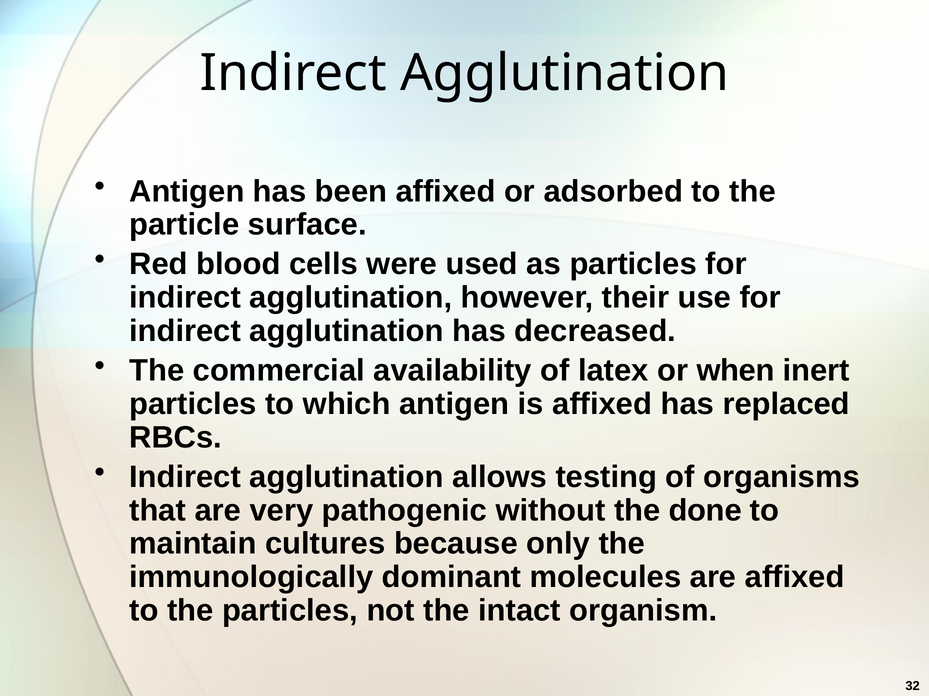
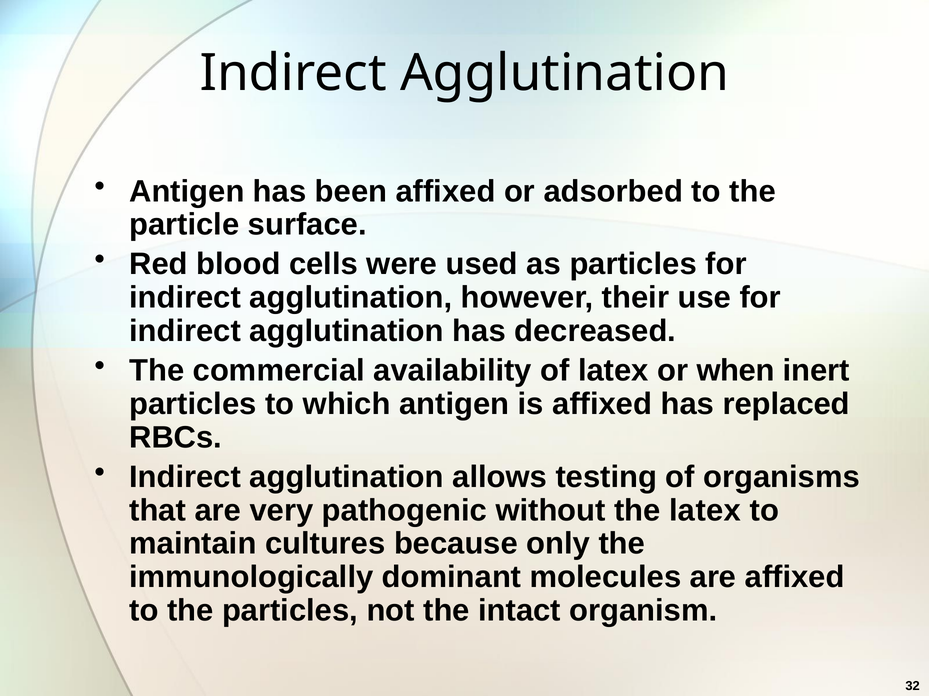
the done: done -> latex
